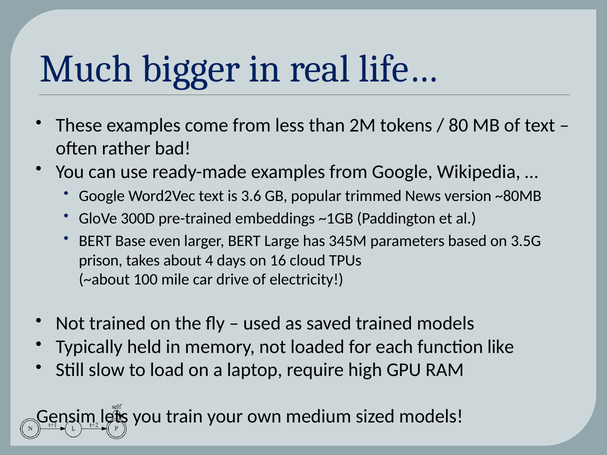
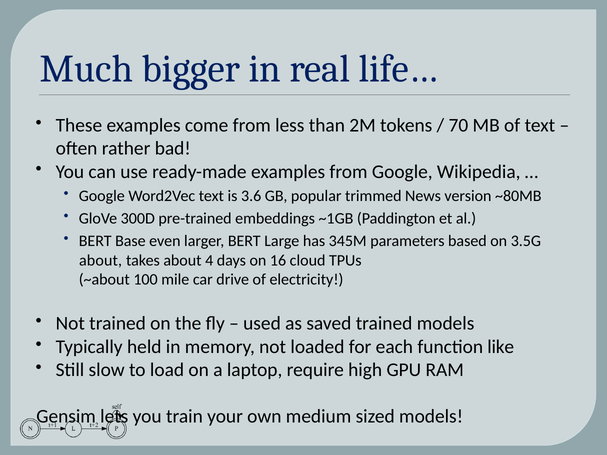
80: 80 -> 70
prison at (101, 261): prison -> about
